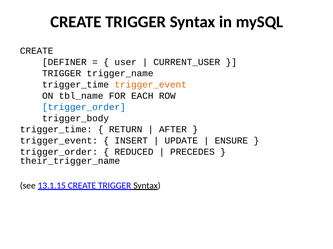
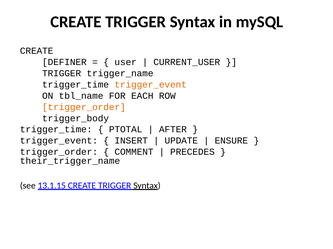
trigger_order at (84, 107) colour: blue -> orange
RETURN: RETURN -> PTOTAL
REDUCED: REDUCED -> COMMENT
